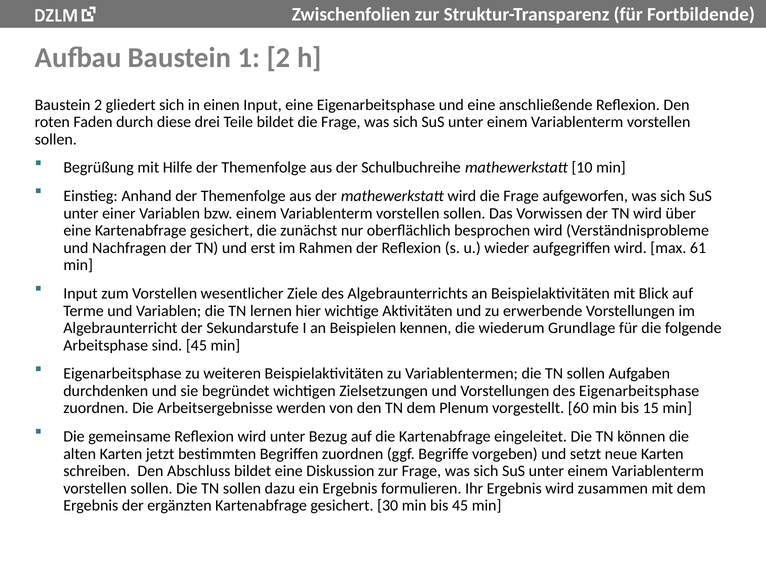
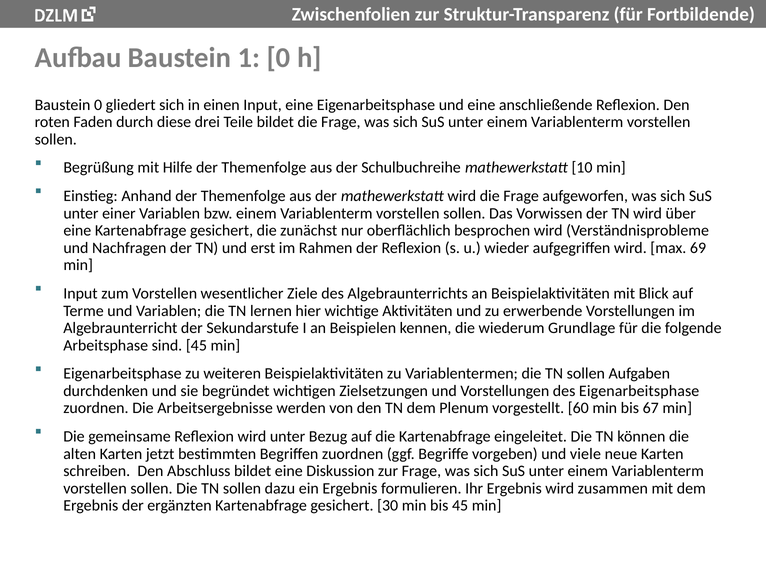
1 2: 2 -> 0
Baustein 2: 2 -> 0
61: 61 -> 69
15: 15 -> 67
setzt: setzt -> viele
